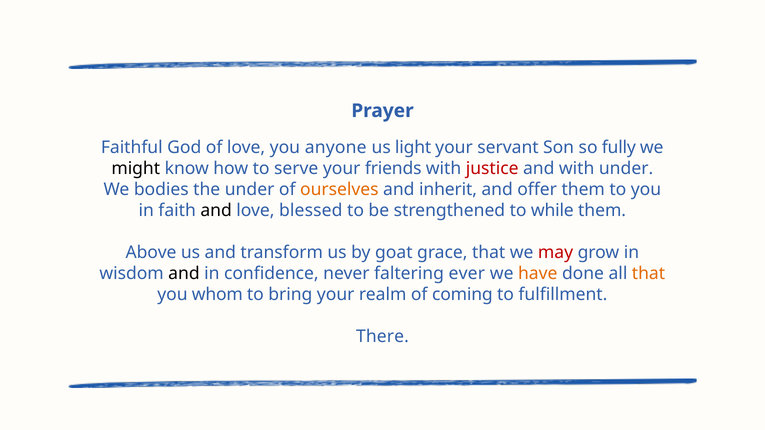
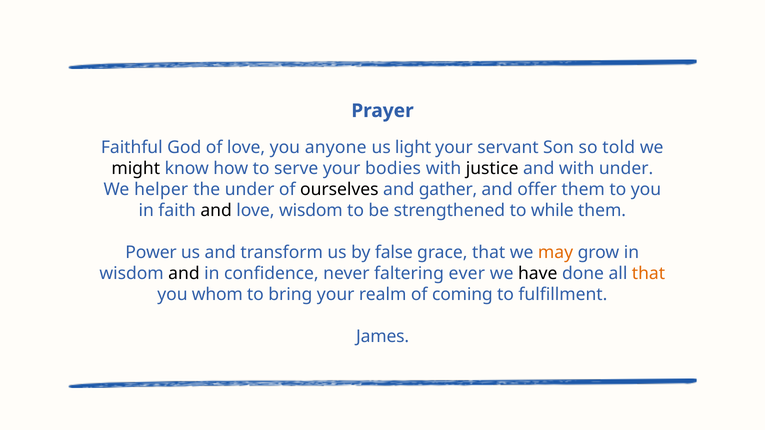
fully: fully -> told
friends: friends -> bodies
justice colour: red -> black
bodies: bodies -> helper
ourselves colour: orange -> black
inherit: inherit -> gather
love blessed: blessed -> wisdom
Above: Above -> Power
goat: goat -> false
may colour: red -> orange
have colour: orange -> black
There: There -> James
